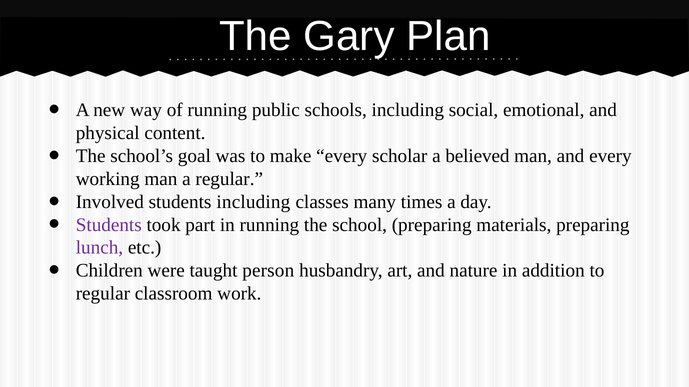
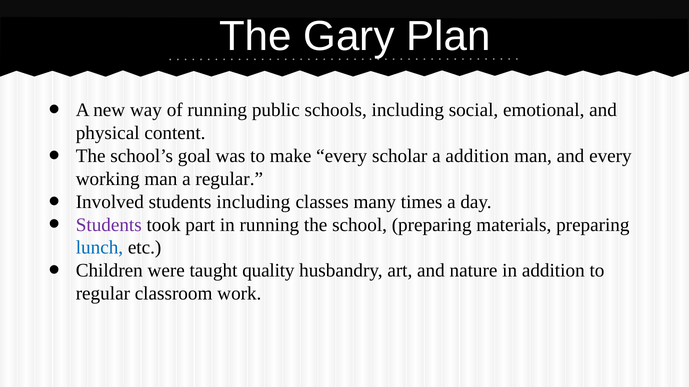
a believed: believed -> addition
lunch colour: purple -> blue
person: person -> quality
